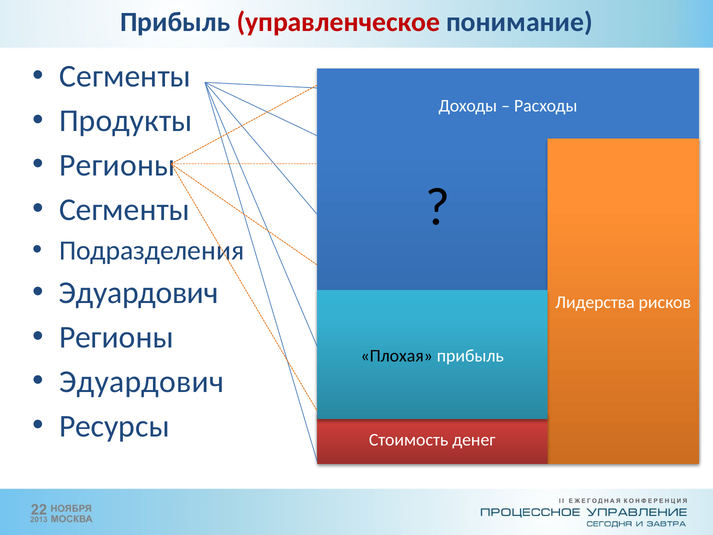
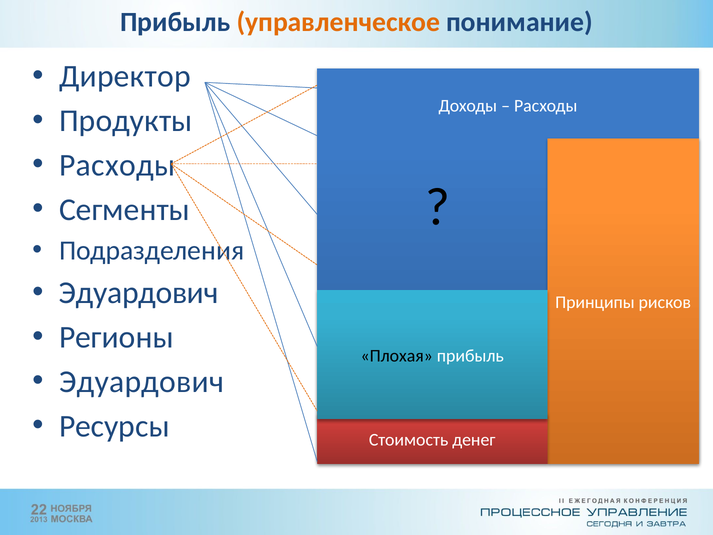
управленческое colour: red -> orange
Сегменты at (125, 76): Сегменты -> Директор
Регионы at (117, 165): Регионы -> Расходы
Лидерства: Лидерства -> Принципы
